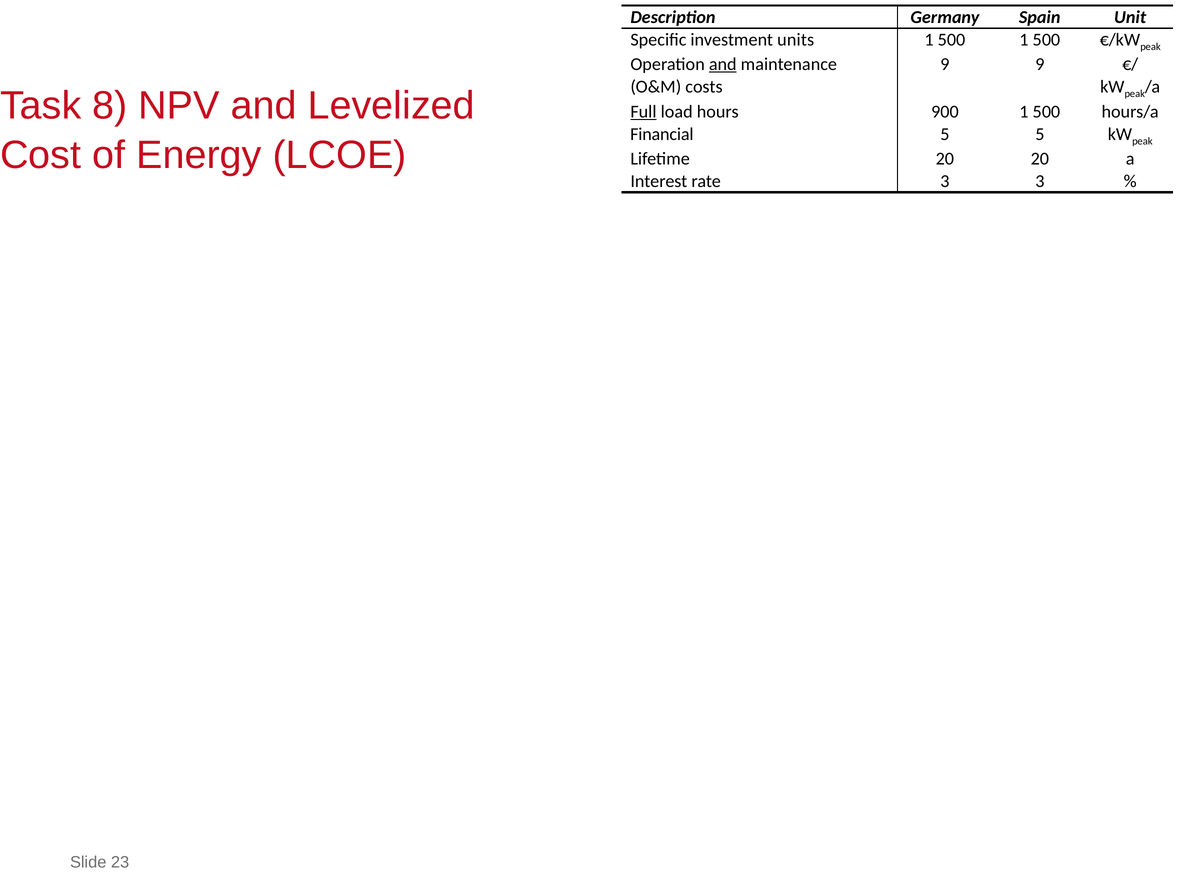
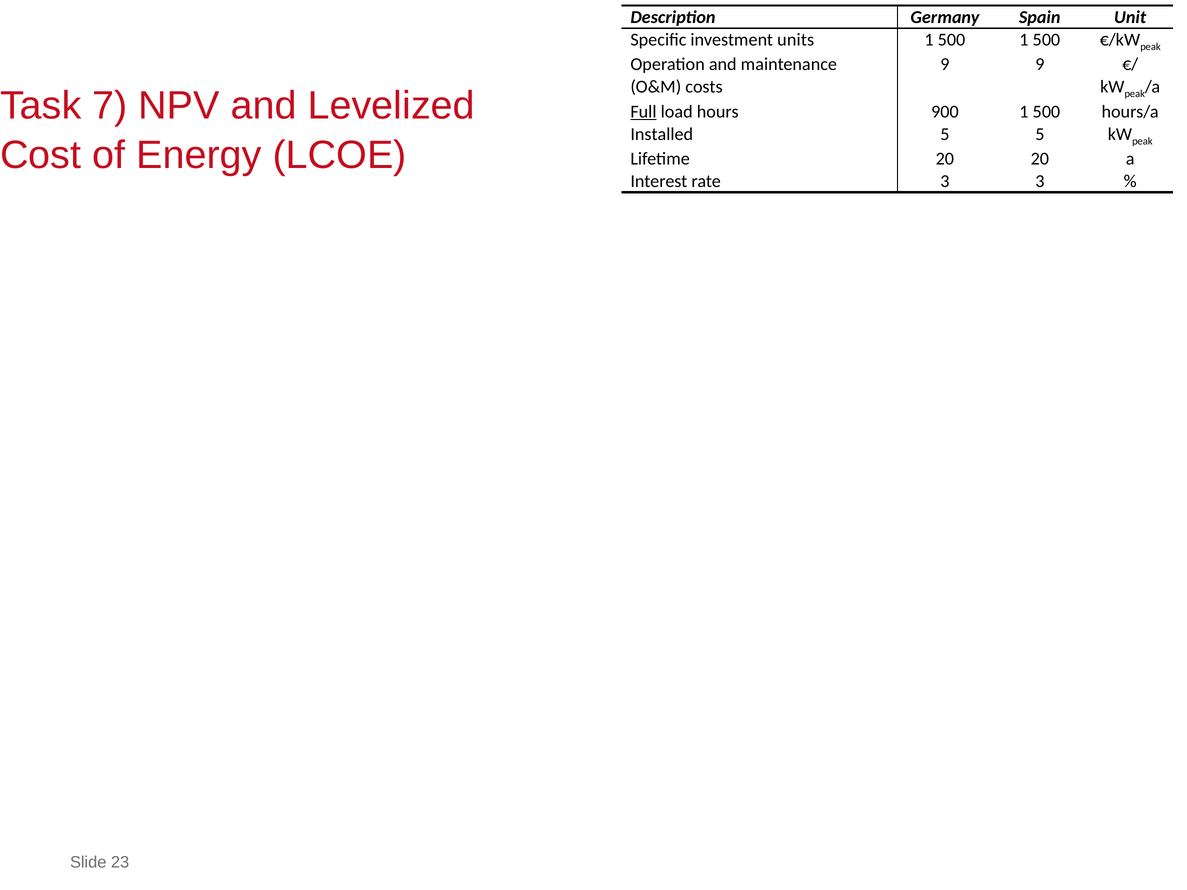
and at (723, 64) underline: present -> none
8: 8 -> 7
Financial: Financial -> Installed
